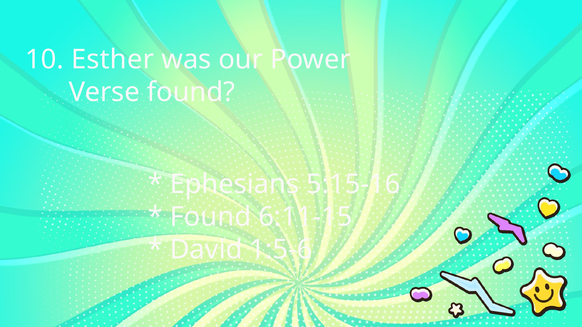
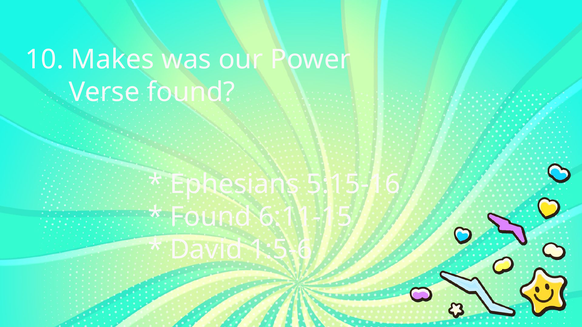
Esther: Esther -> Makes
